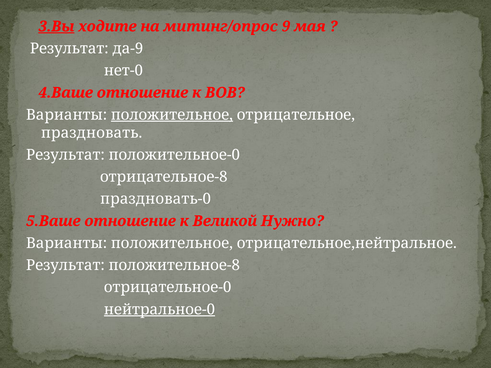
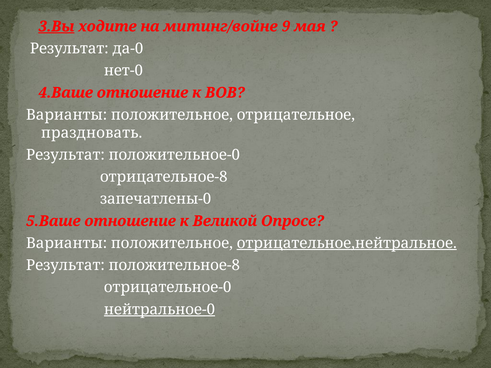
митинг/опрос: митинг/опрос -> митинг/войне
да-9: да-9 -> да-0
положительное at (172, 115) underline: present -> none
праздновать-0: праздновать-0 -> запечатлены-0
Нужно: Нужно -> Опросе
отрицательное,нейтральное underline: none -> present
